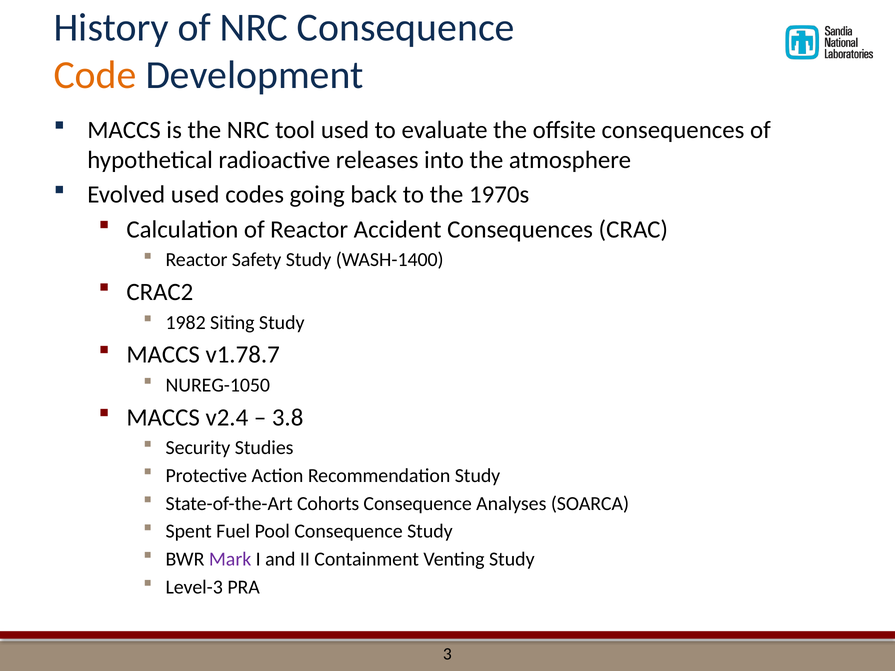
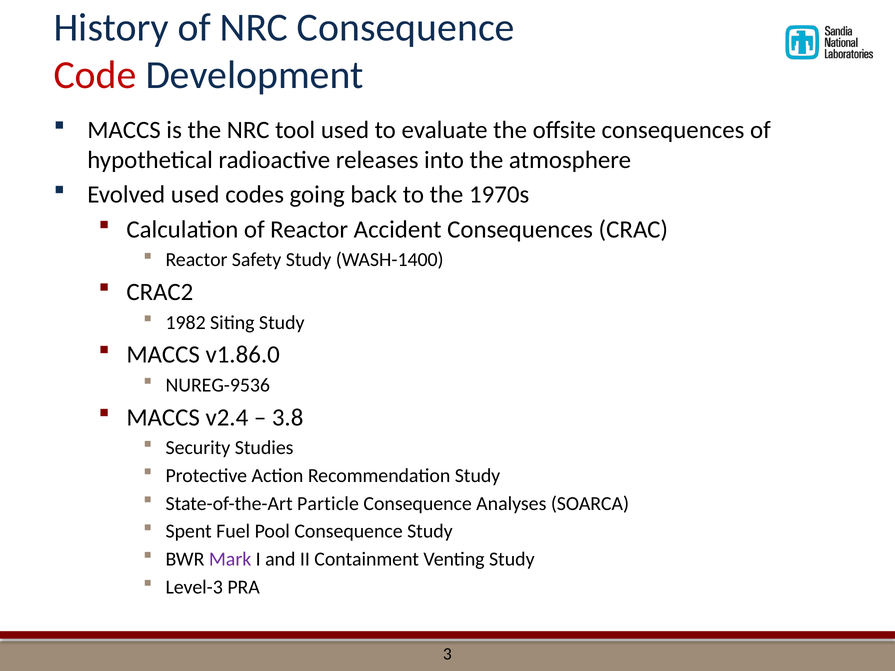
Code colour: orange -> red
v1.78.7: v1.78.7 -> v1.86.0
NUREG-1050: NUREG-1050 -> NUREG-9536
Cohorts: Cohorts -> Particle
